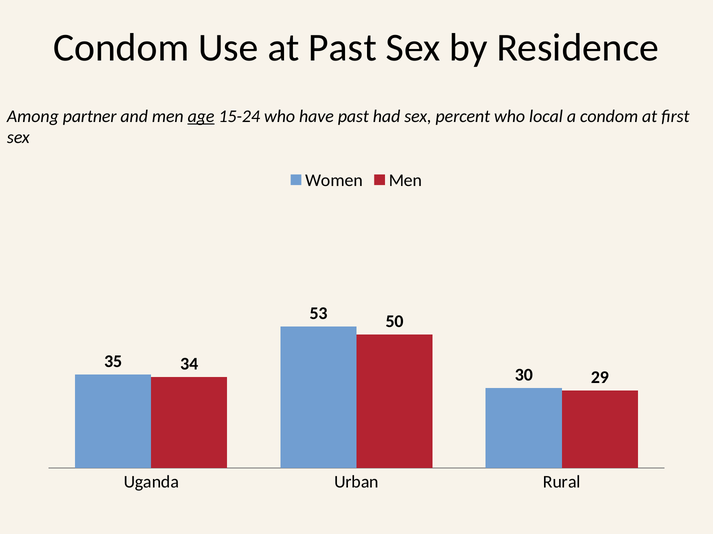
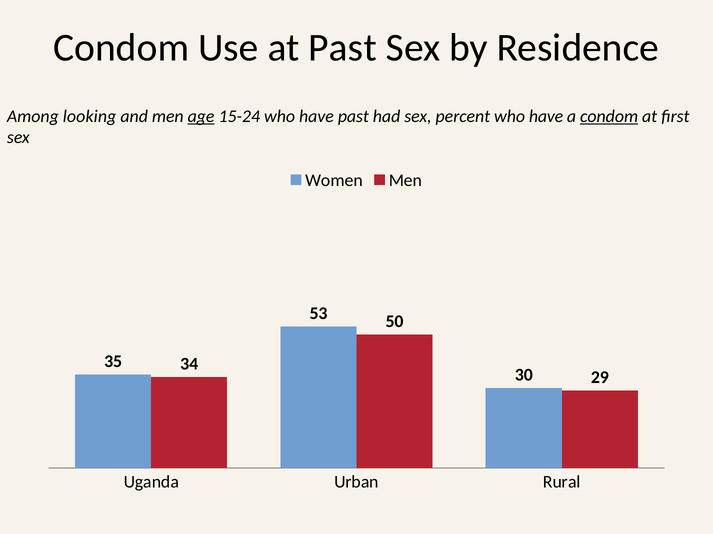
partner: partner -> looking
percent who local: local -> have
condom at (609, 116) underline: none -> present
